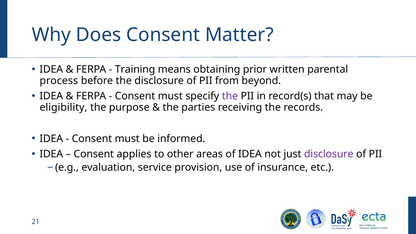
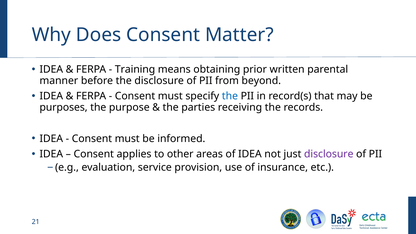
process: process -> manner
the at (230, 96) colour: purple -> blue
eligibility: eligibility -> purposes
